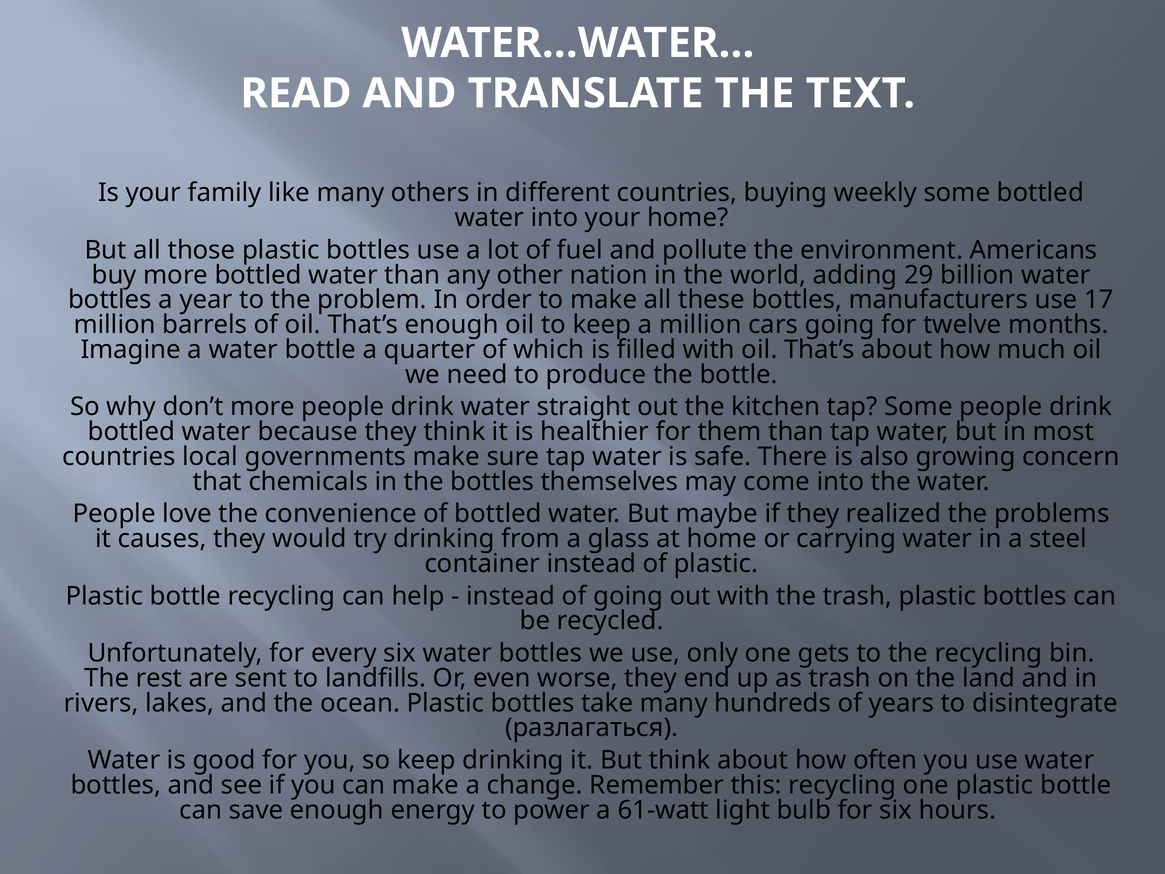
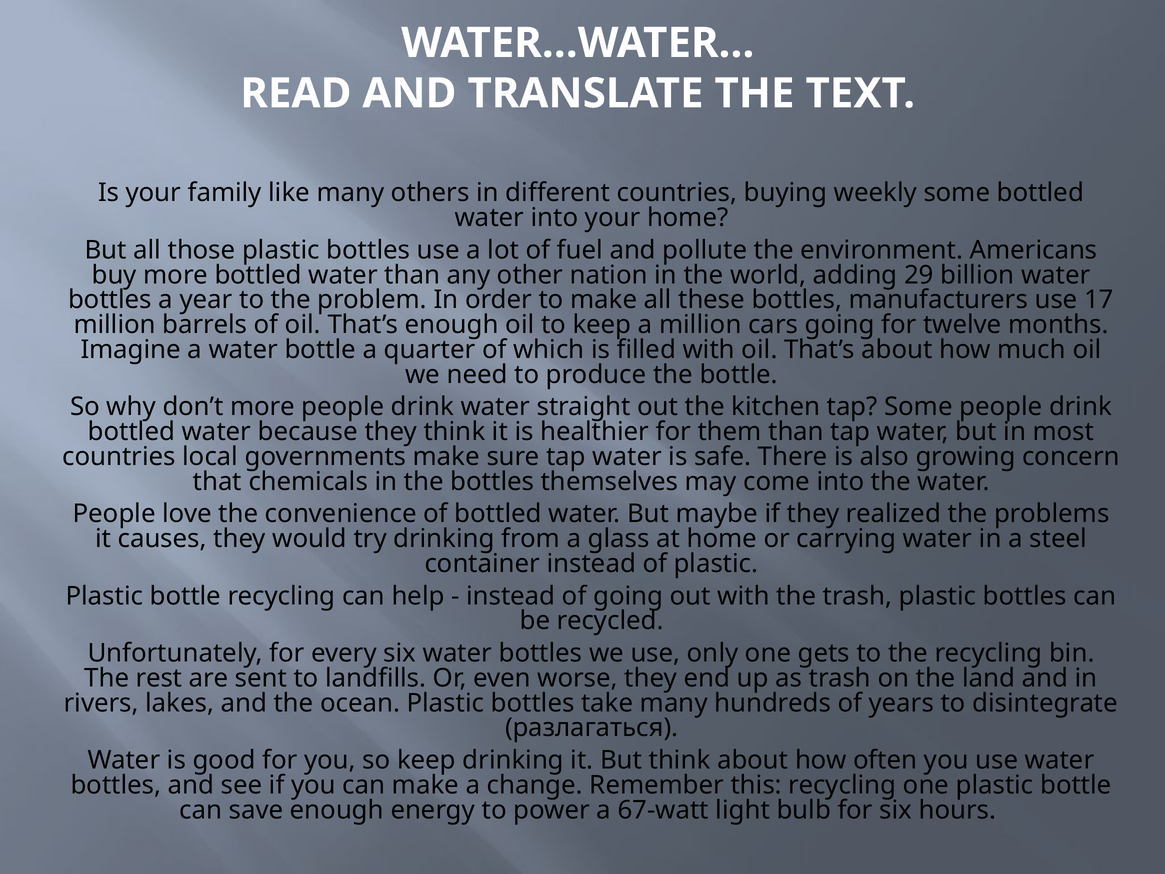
61-watt: 61-watt -> 67-watt
